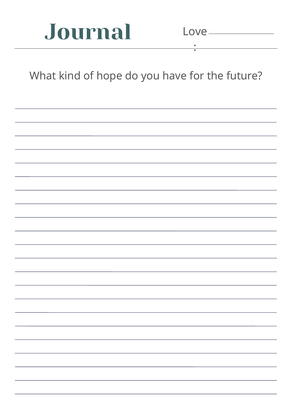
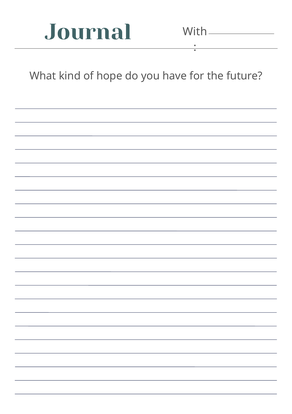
Love: Love -> With
